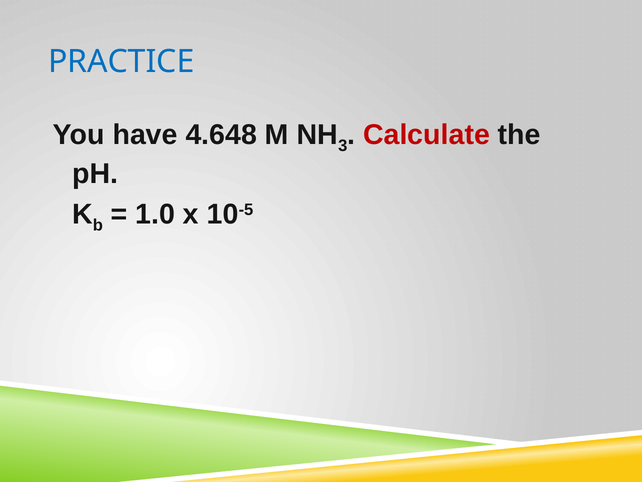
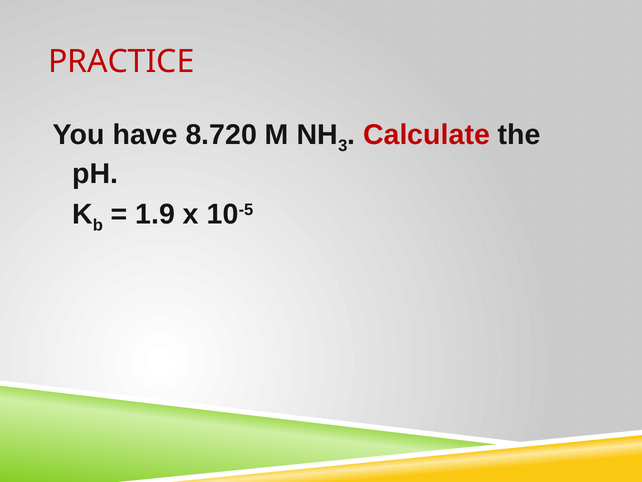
PRACTICE colour: blue -> red
4.648: 4.648 -> 8.720
1.0: 1.0 -> 1.9
